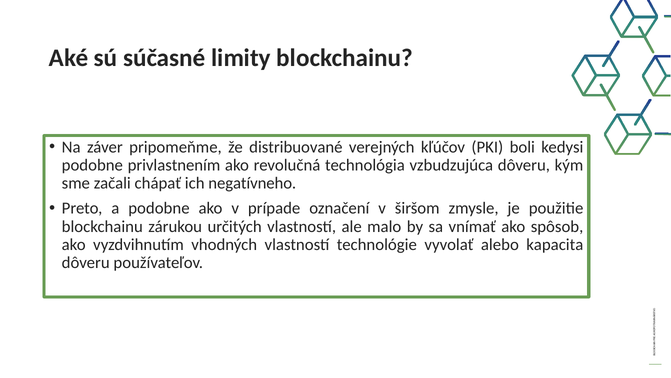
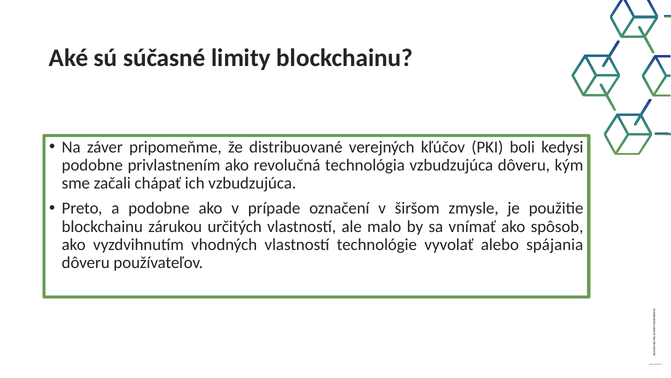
ich negatívneho: negatívneho -> vzbudzujúca
kapacita: kapacita -> spájania
